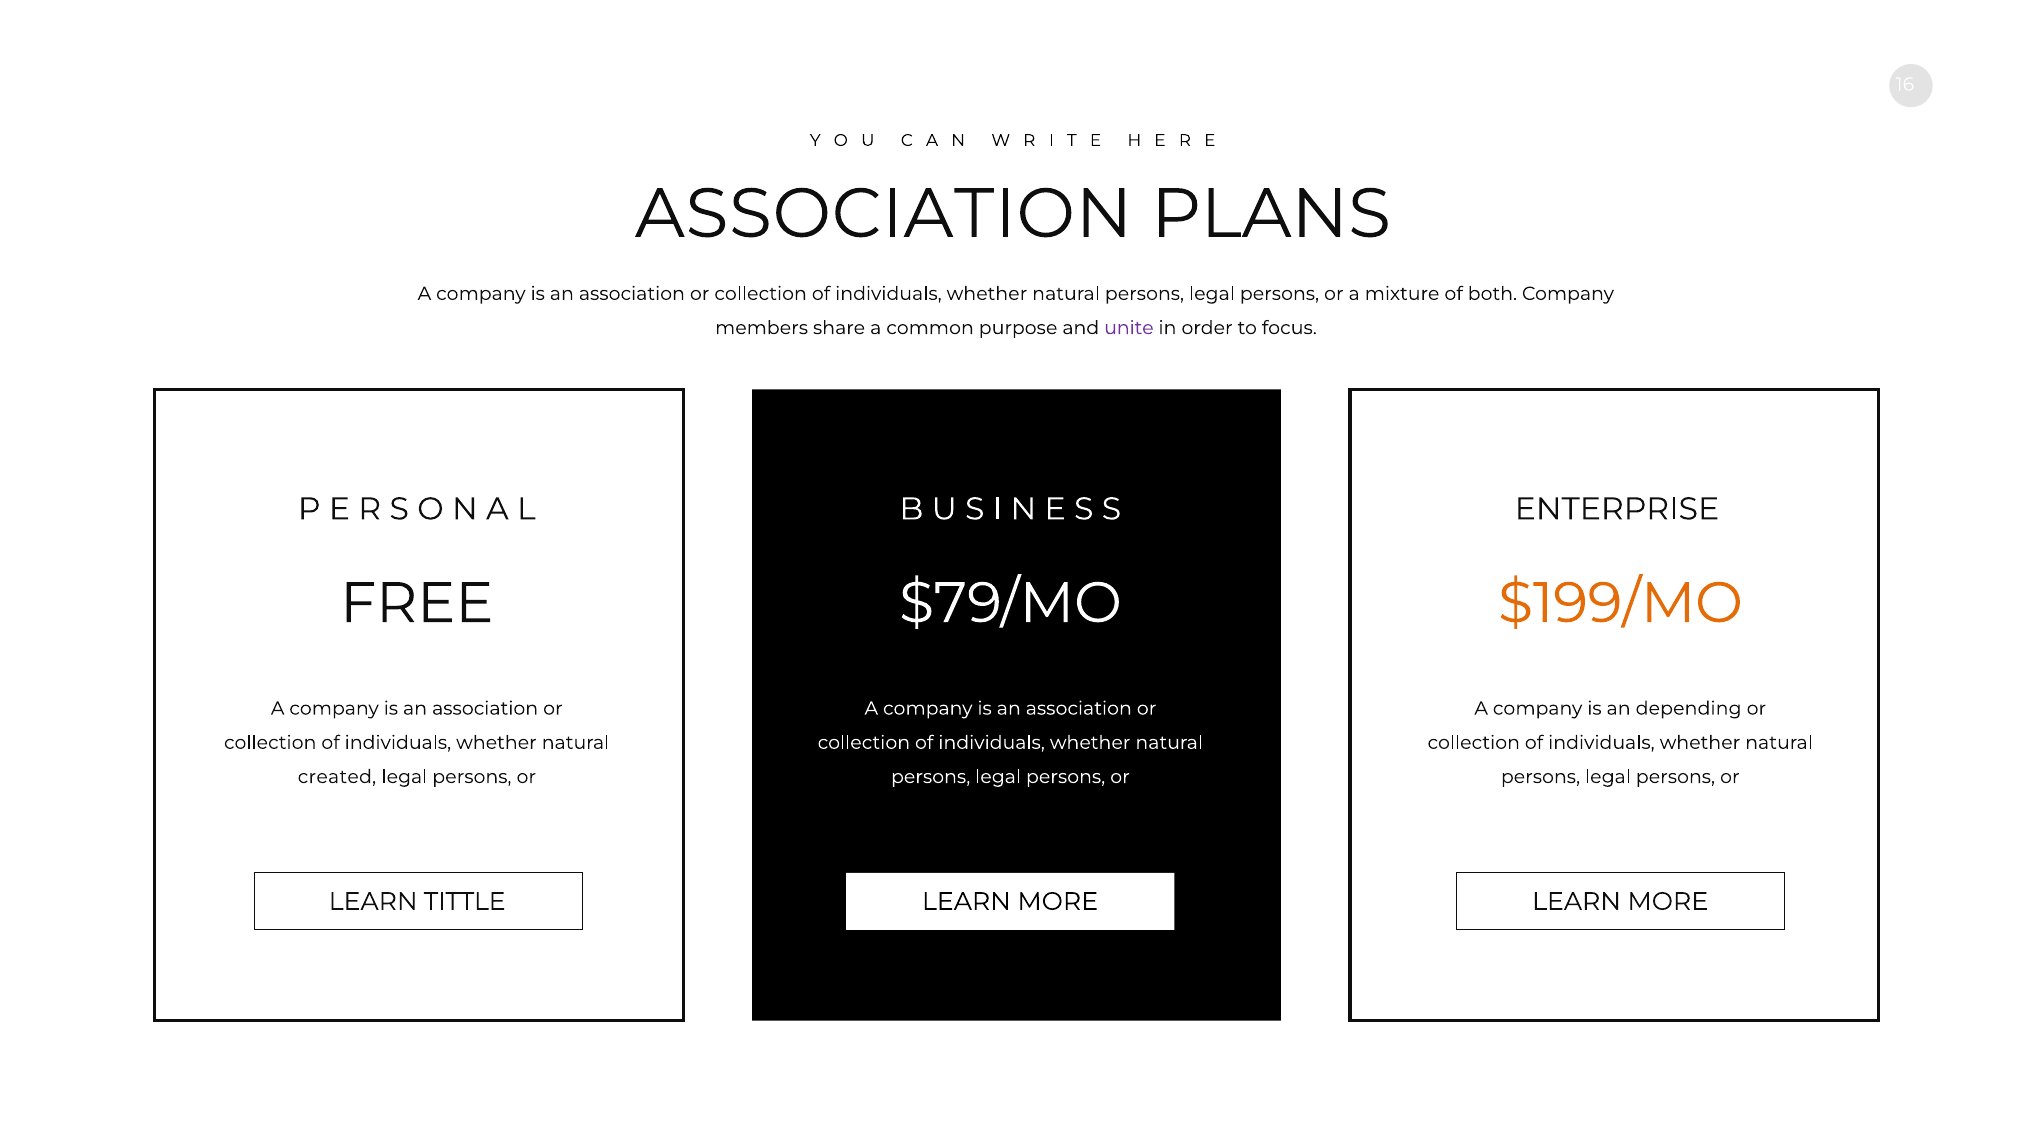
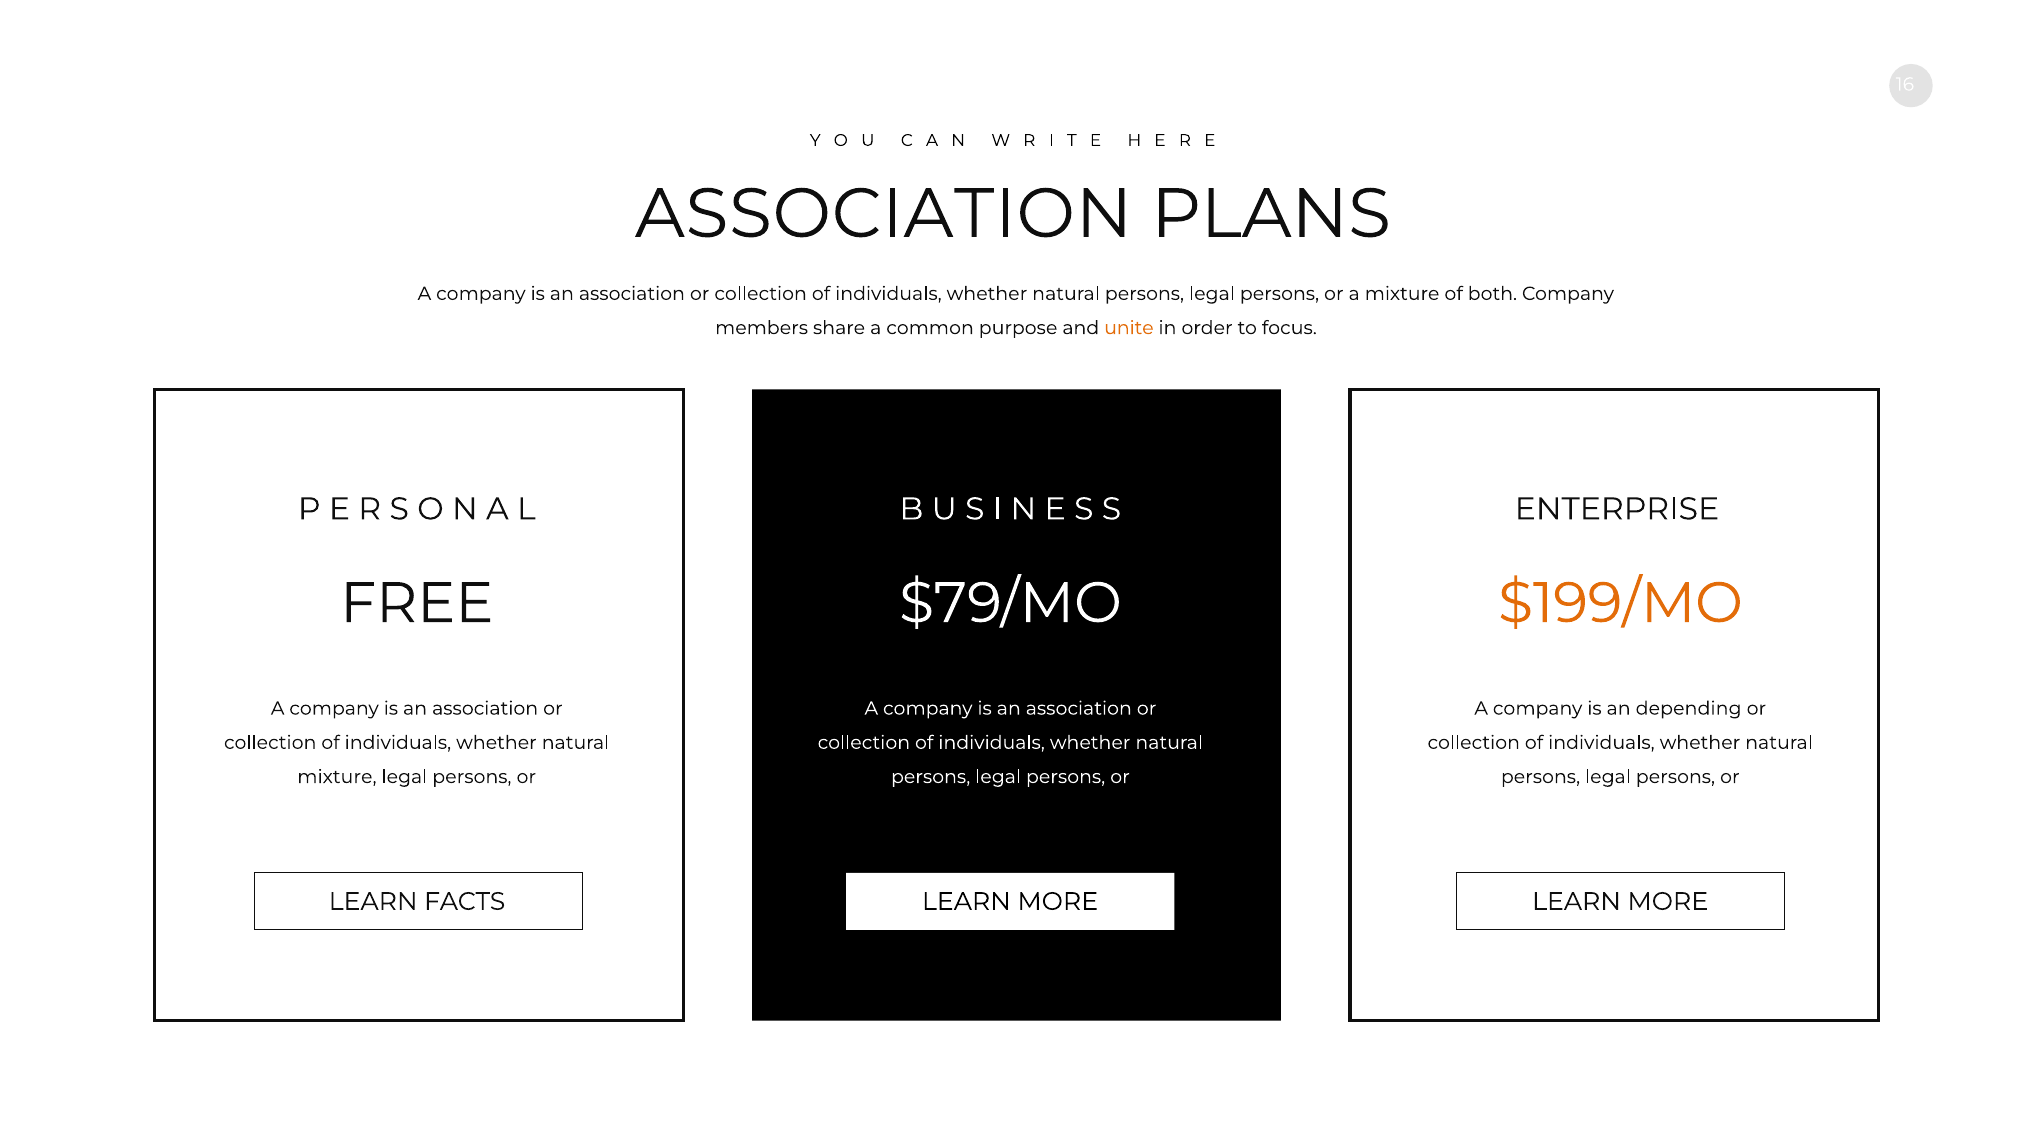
unite colour: purple -> orange
created at (337, 777): created -> mixture
TITTLE: TITTLE -> FACTS
